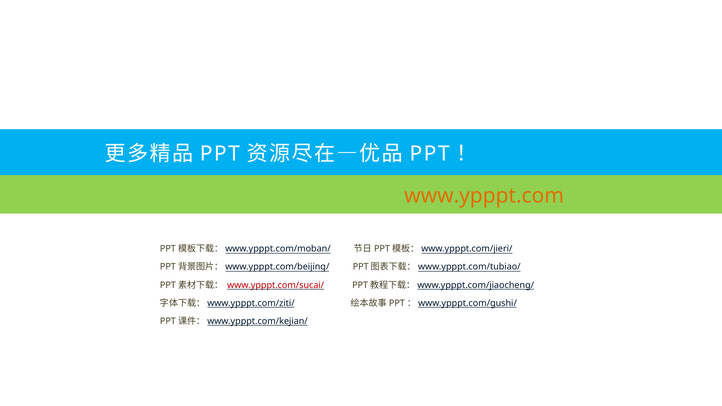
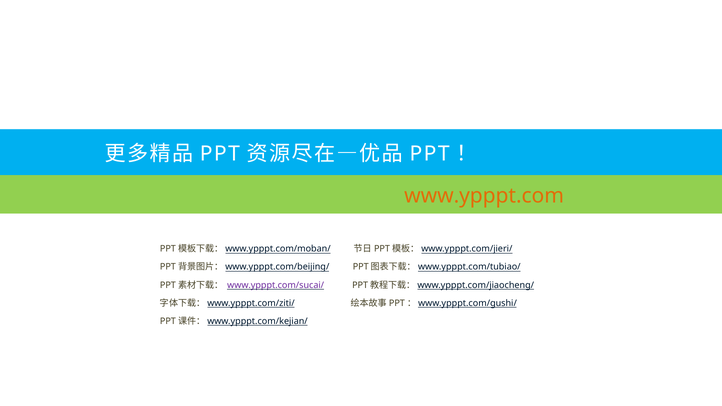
www.ypppt.com/sucai/ colour: red -> purple
